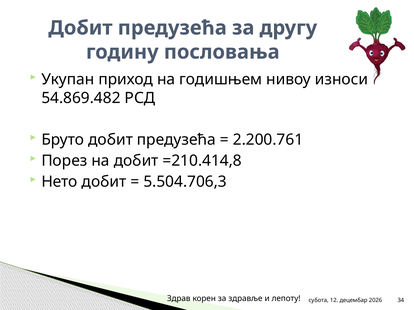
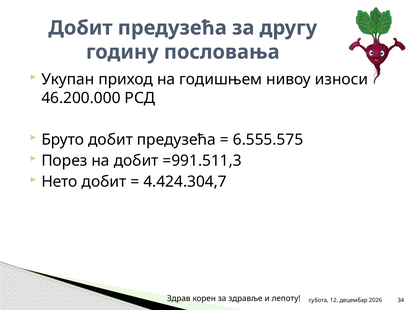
54.869.482: 54.869.482 -> 46.200.000
2.200.761: 2.200.761 -> 6.555.575
=210.414,8: =210.414,8 -> =991.511,3
5.504.706,3: 5.504.706,3 -> 4.424.304,7
